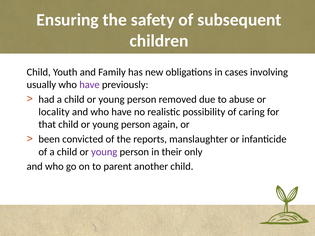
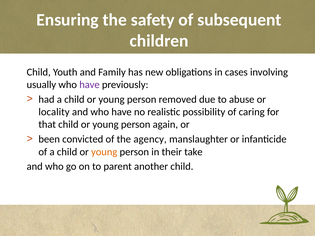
reports: reports -> agency
young at (104, 152) colour: purple -> orange
only: only -> take
